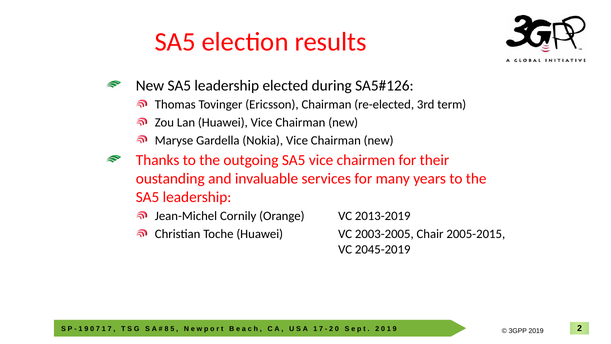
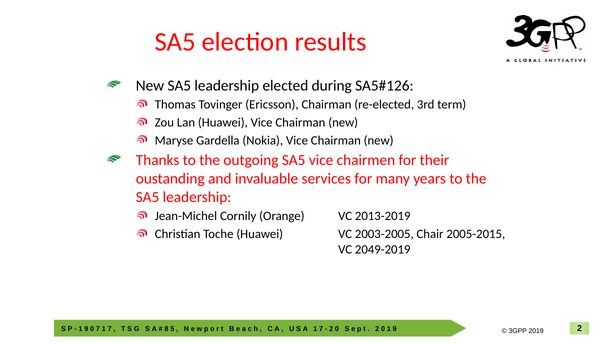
2045-2019: 2045-2019 -> 2049-2019
